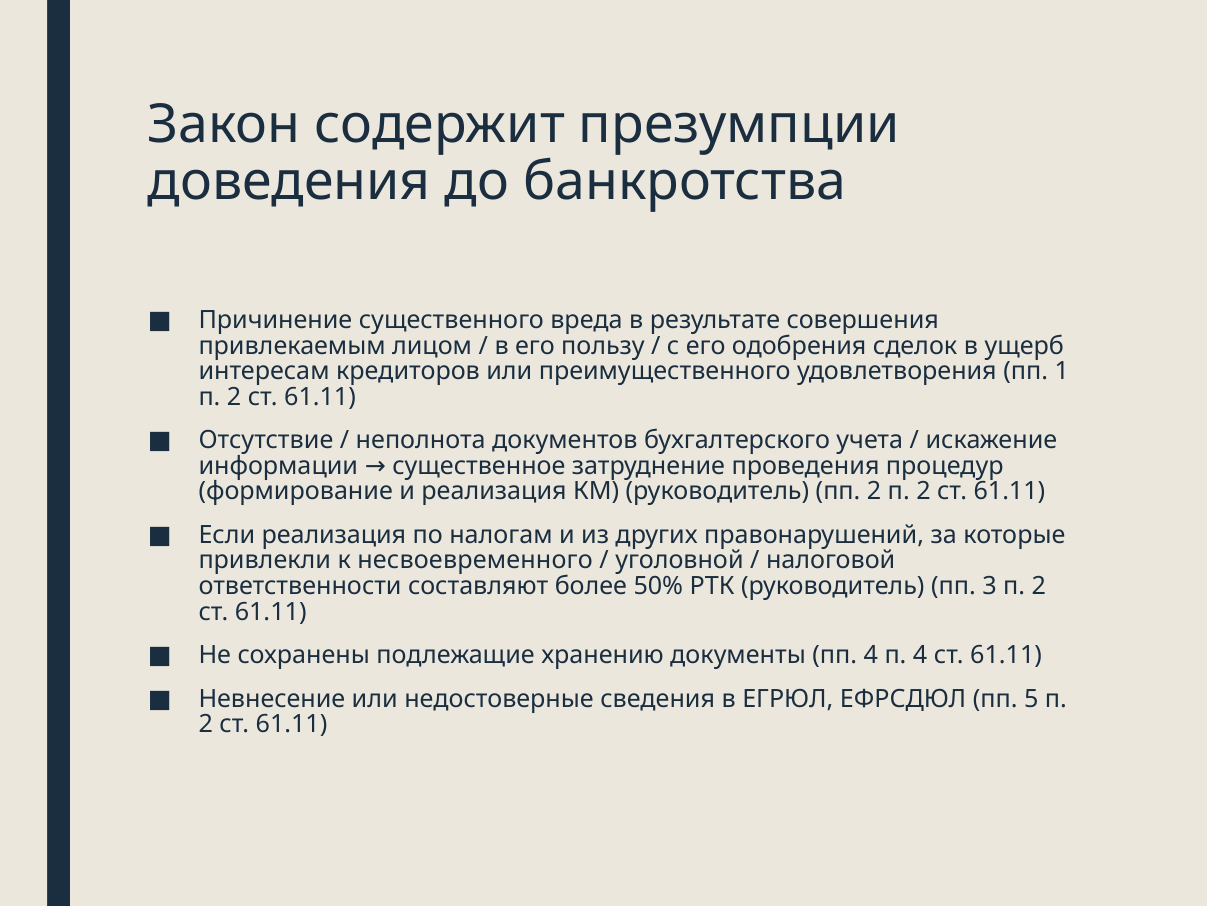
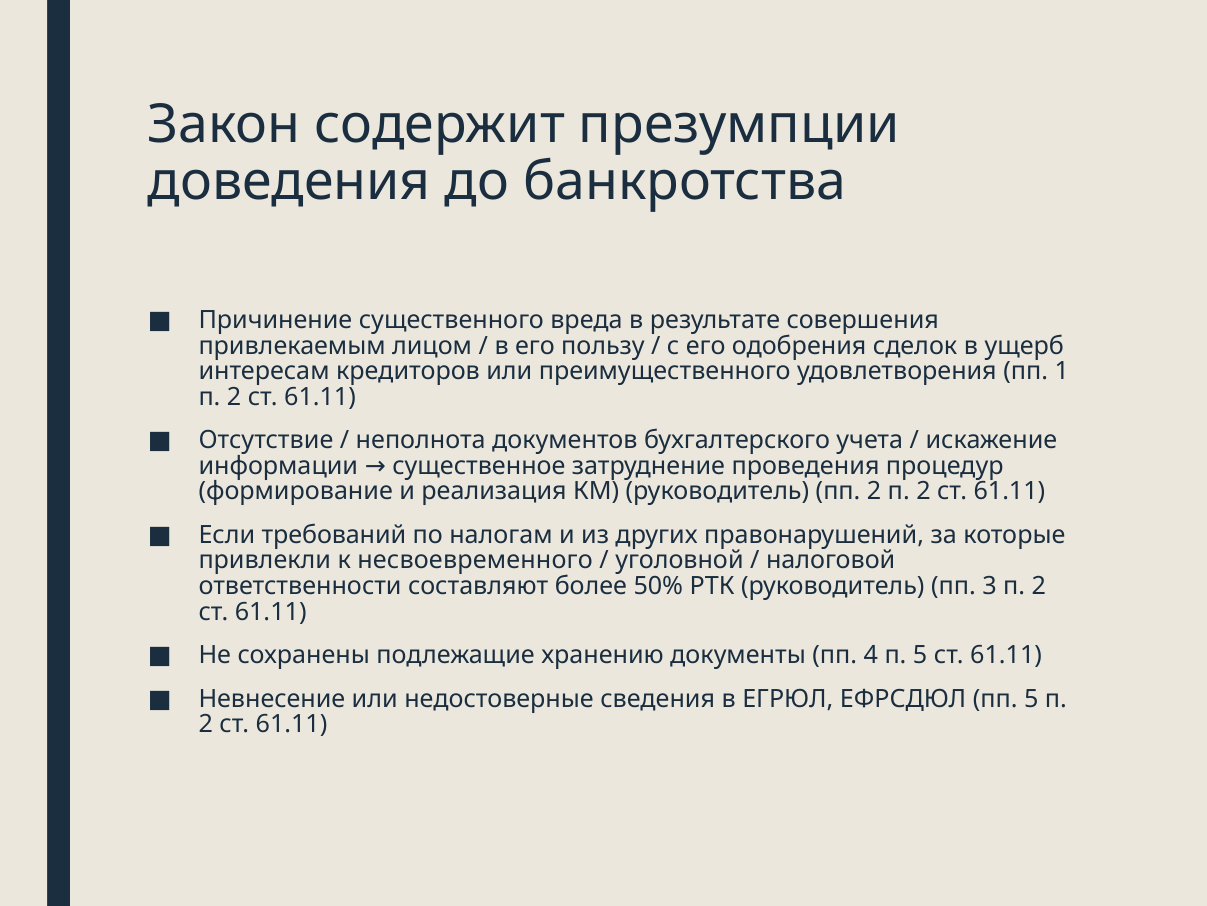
Если реализация: реализация -> требований
п 4: 4 -> 5
